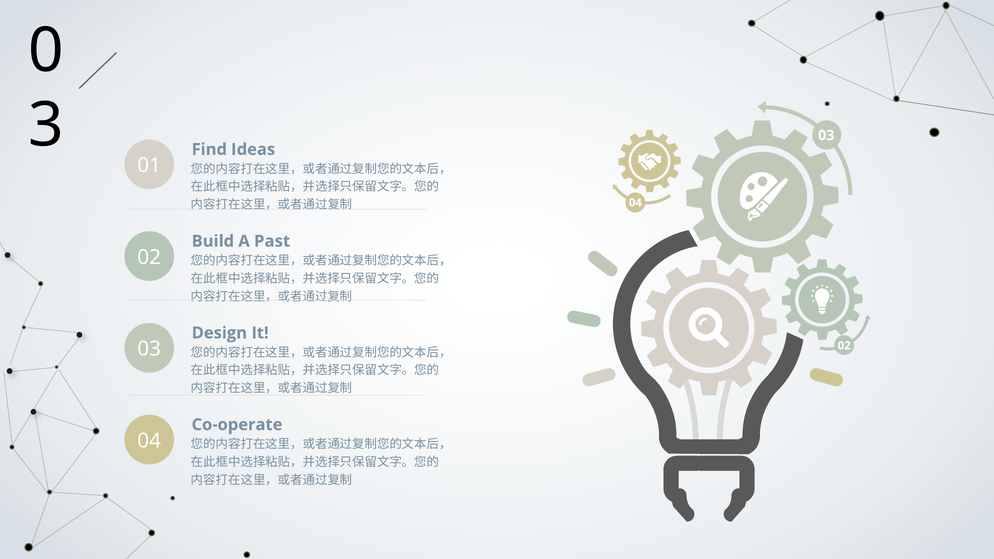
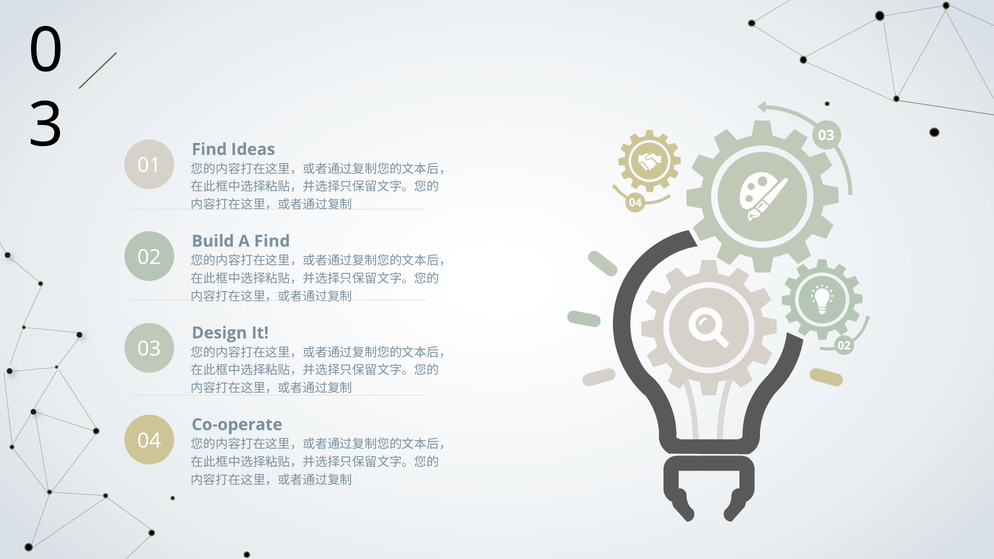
A Past: Past -> Find
